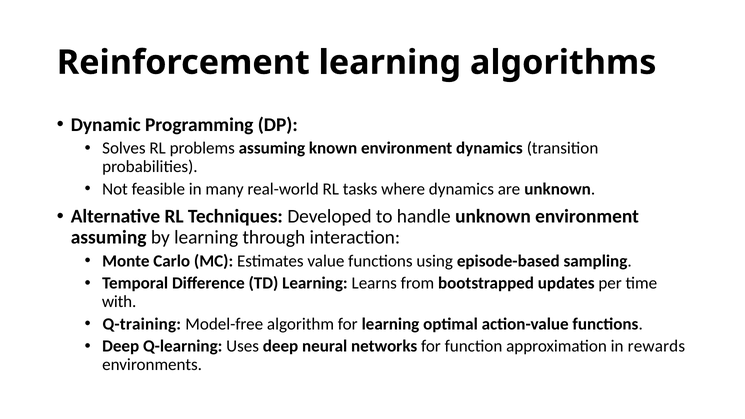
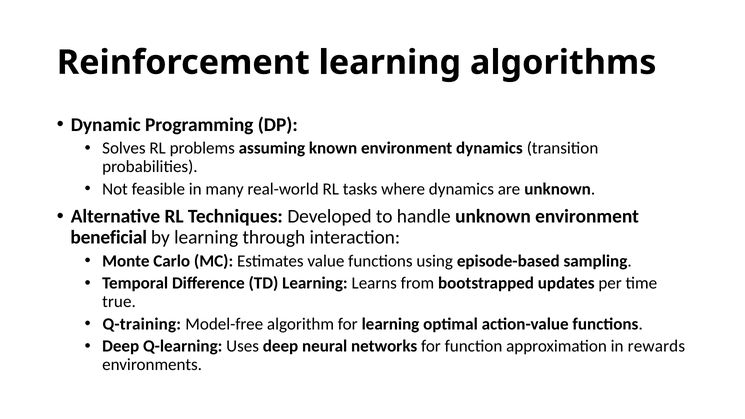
assuming at (109, 237): assuming -> beneficial
with: with -> true
